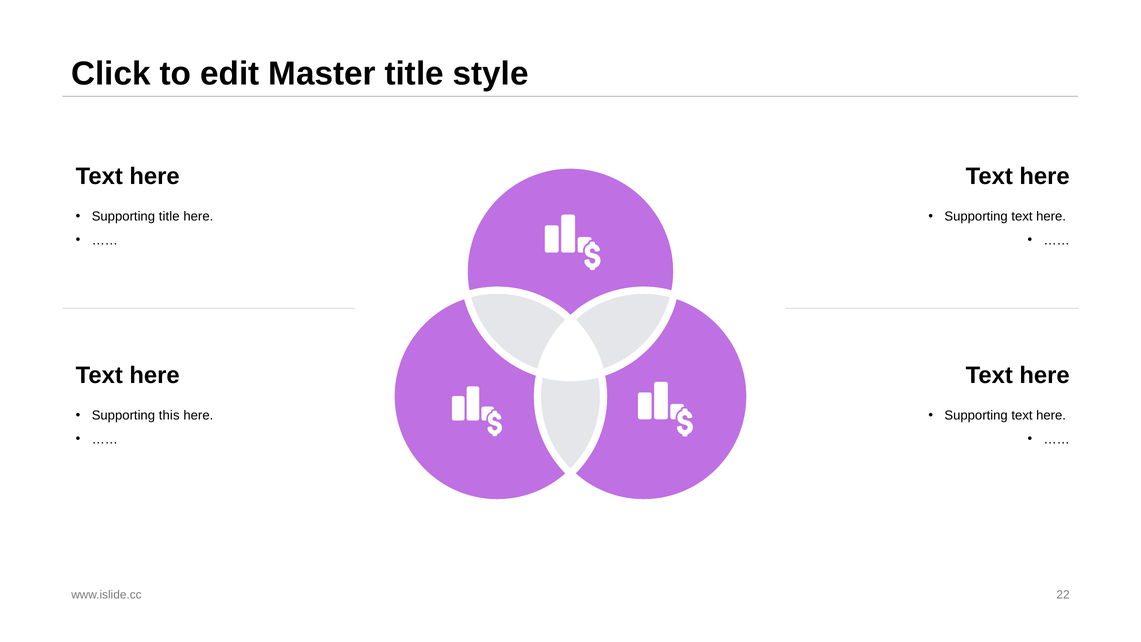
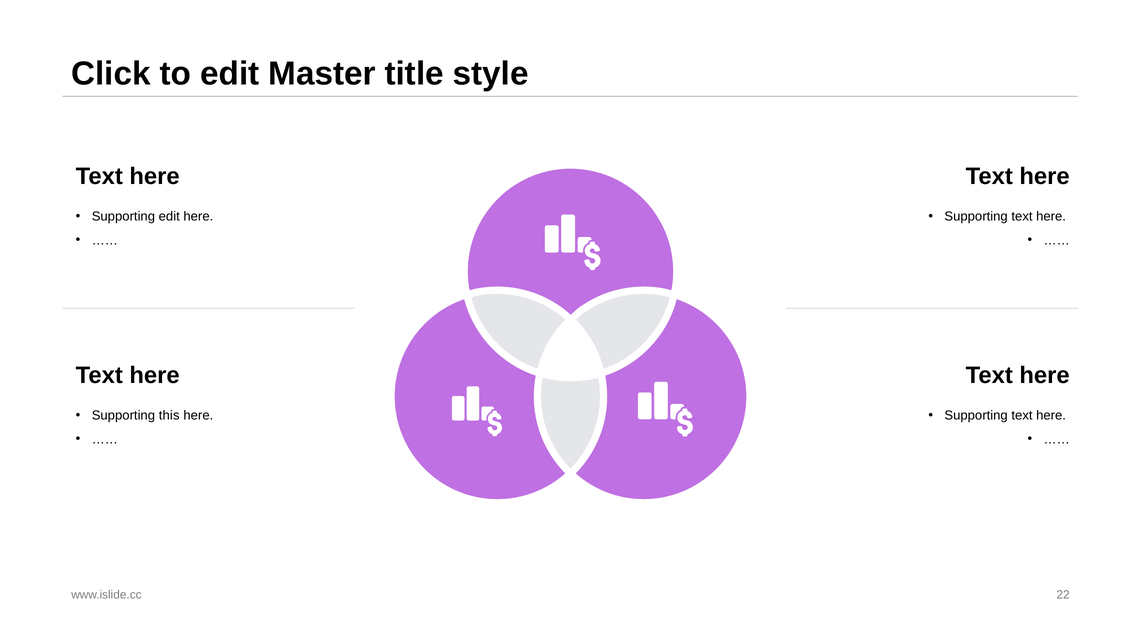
Supporting title: title -> edit
